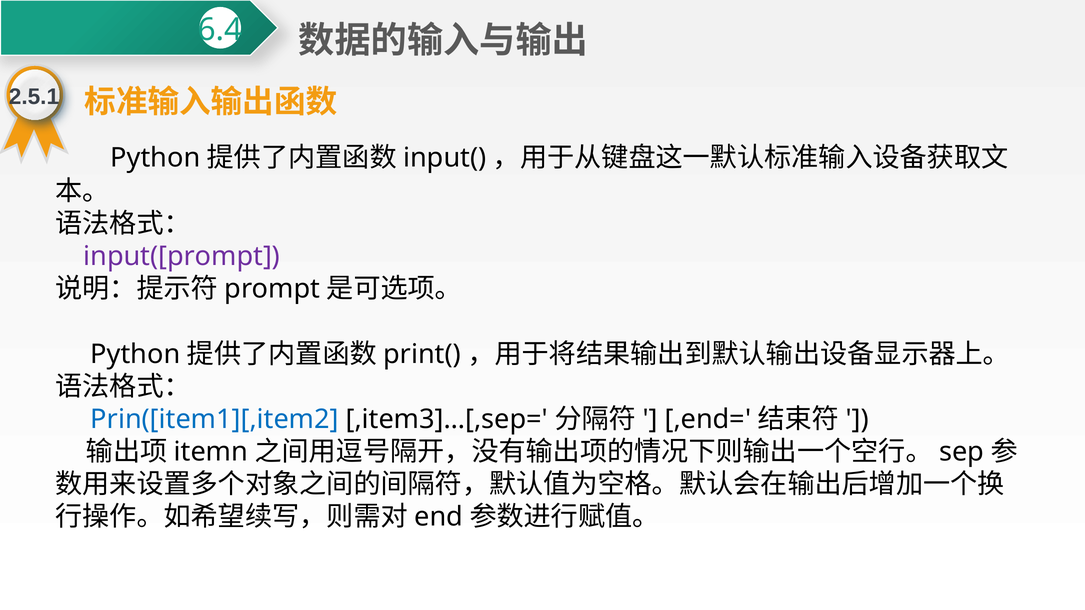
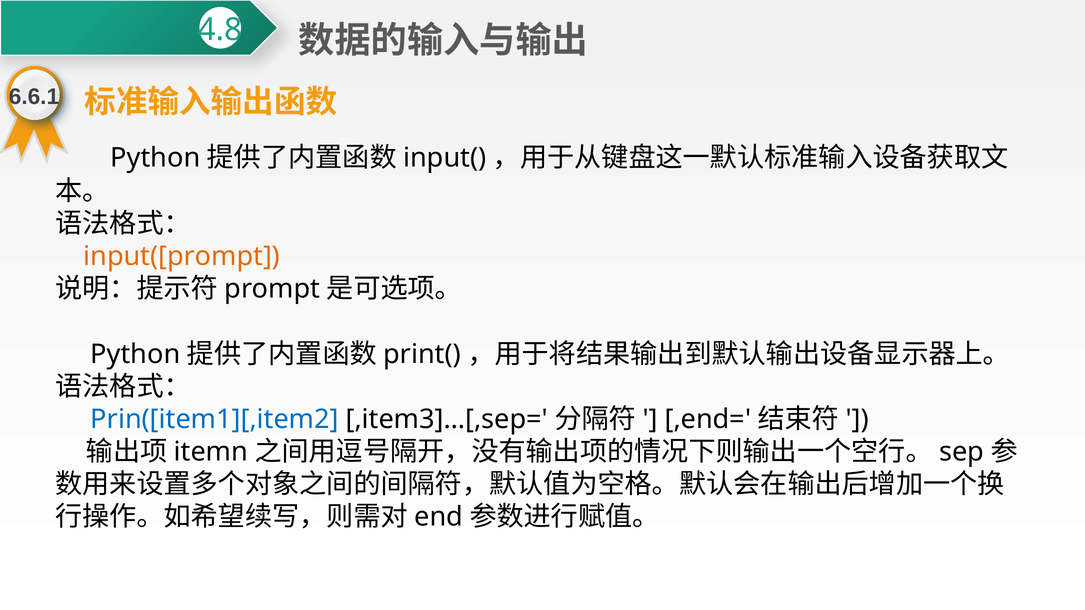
6.4: 6.4 -> 4.8
2.5.1: 2.5.1 -> 6.6.1
input([prompt colour: purple -> orange
